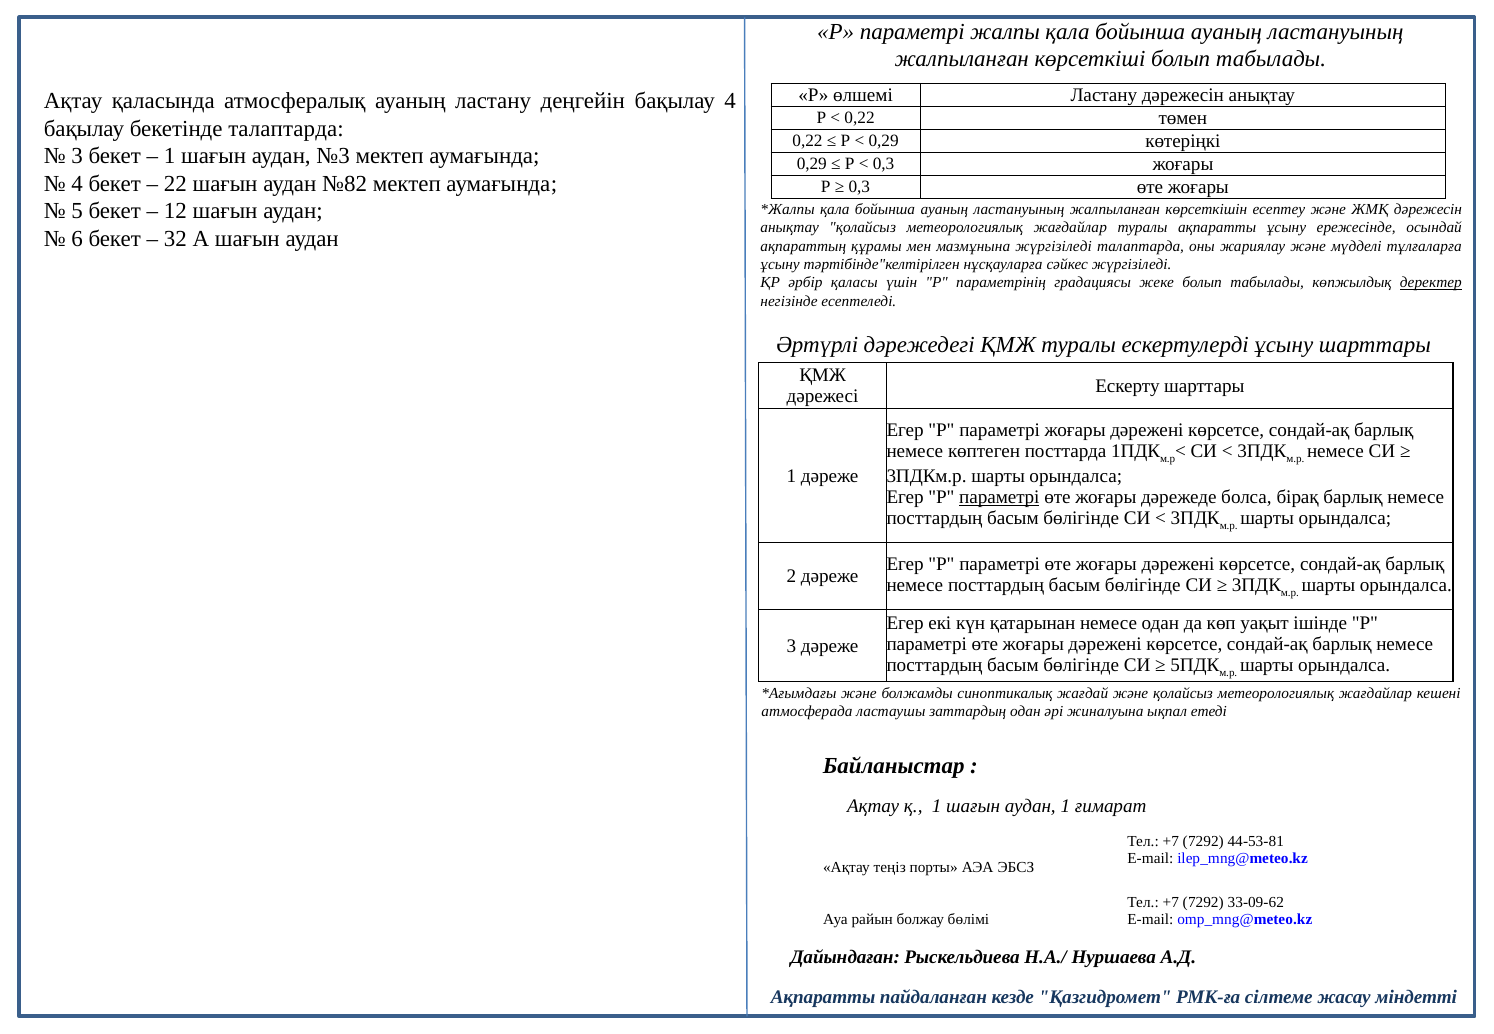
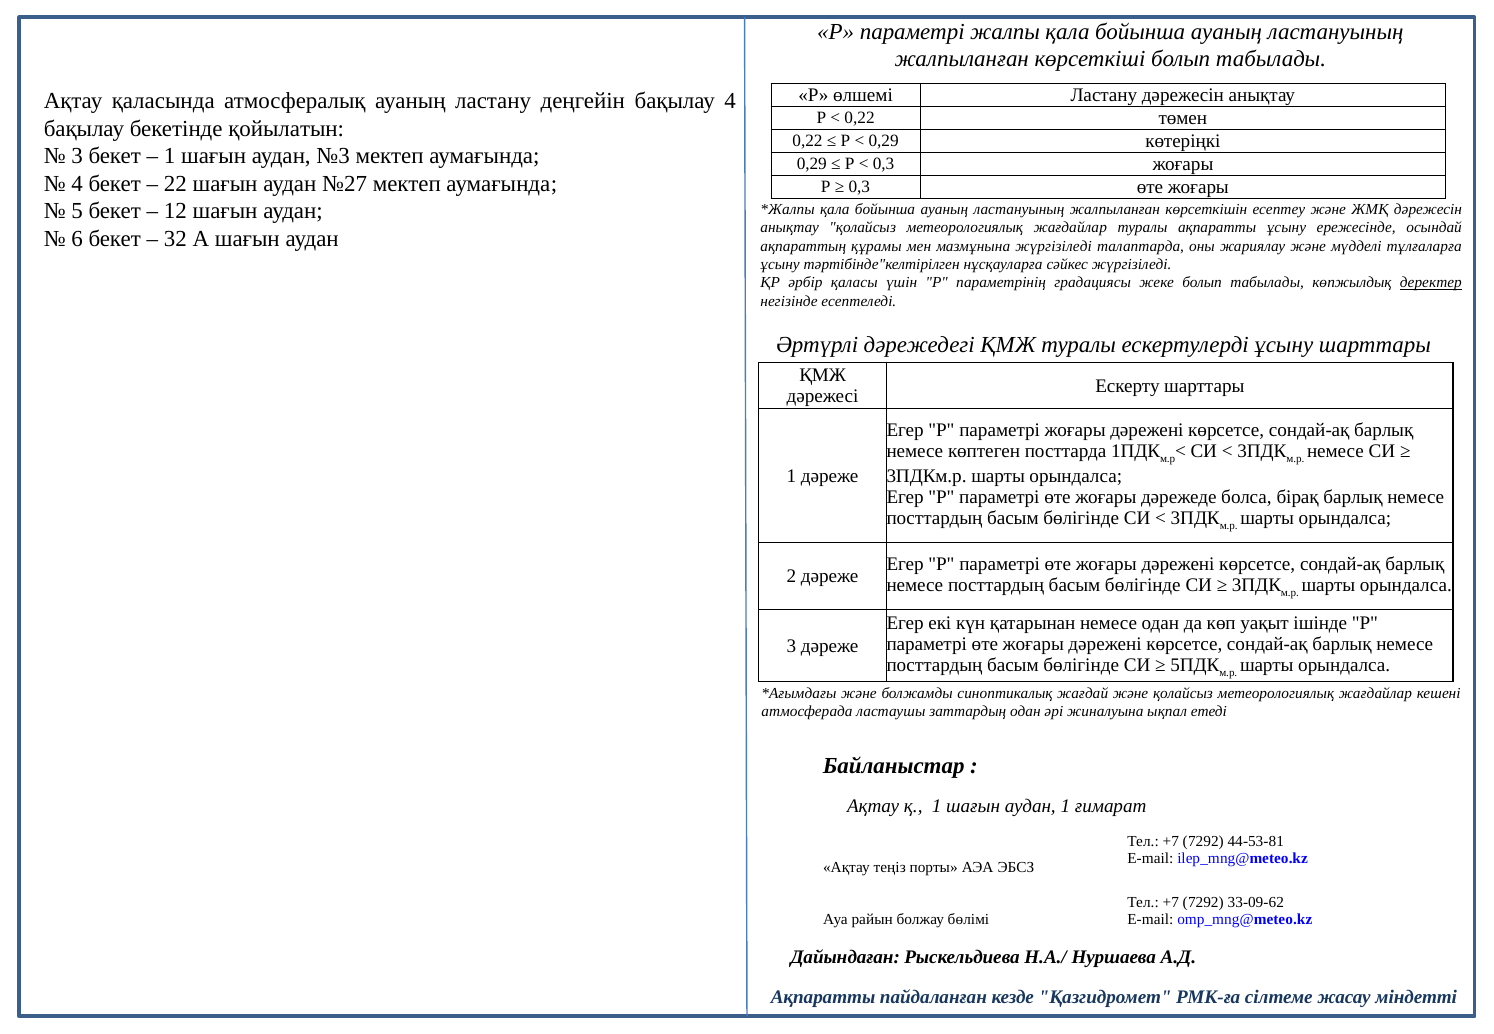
бекетінде талаптарда: талаптарда -> қойылатын
№82: №82 -> №27
параметрі at (999, 497) underline: present -> none
